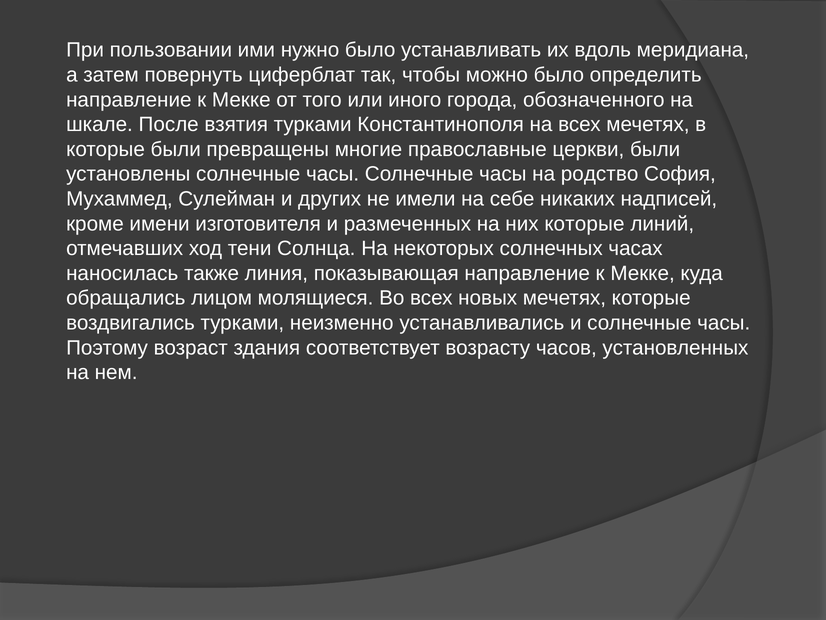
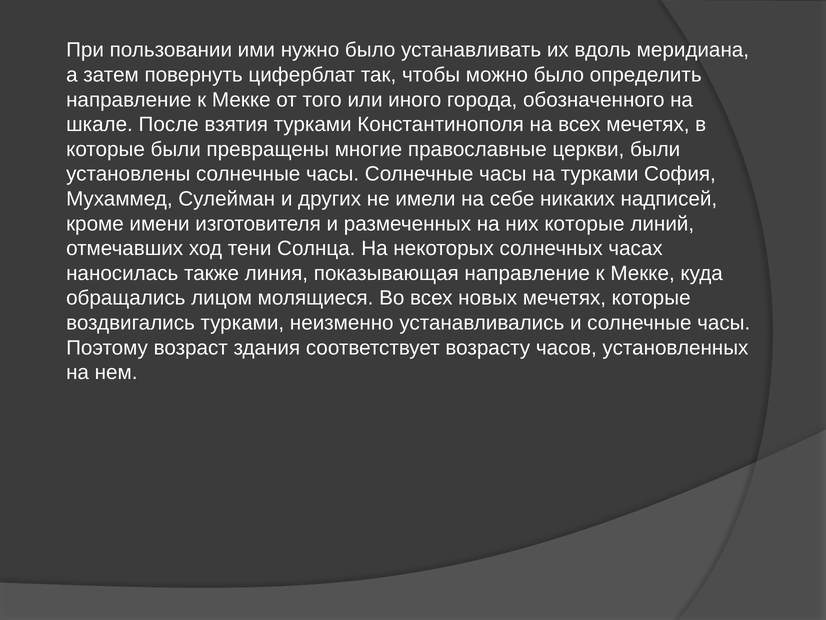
на родство: родство -> турками
